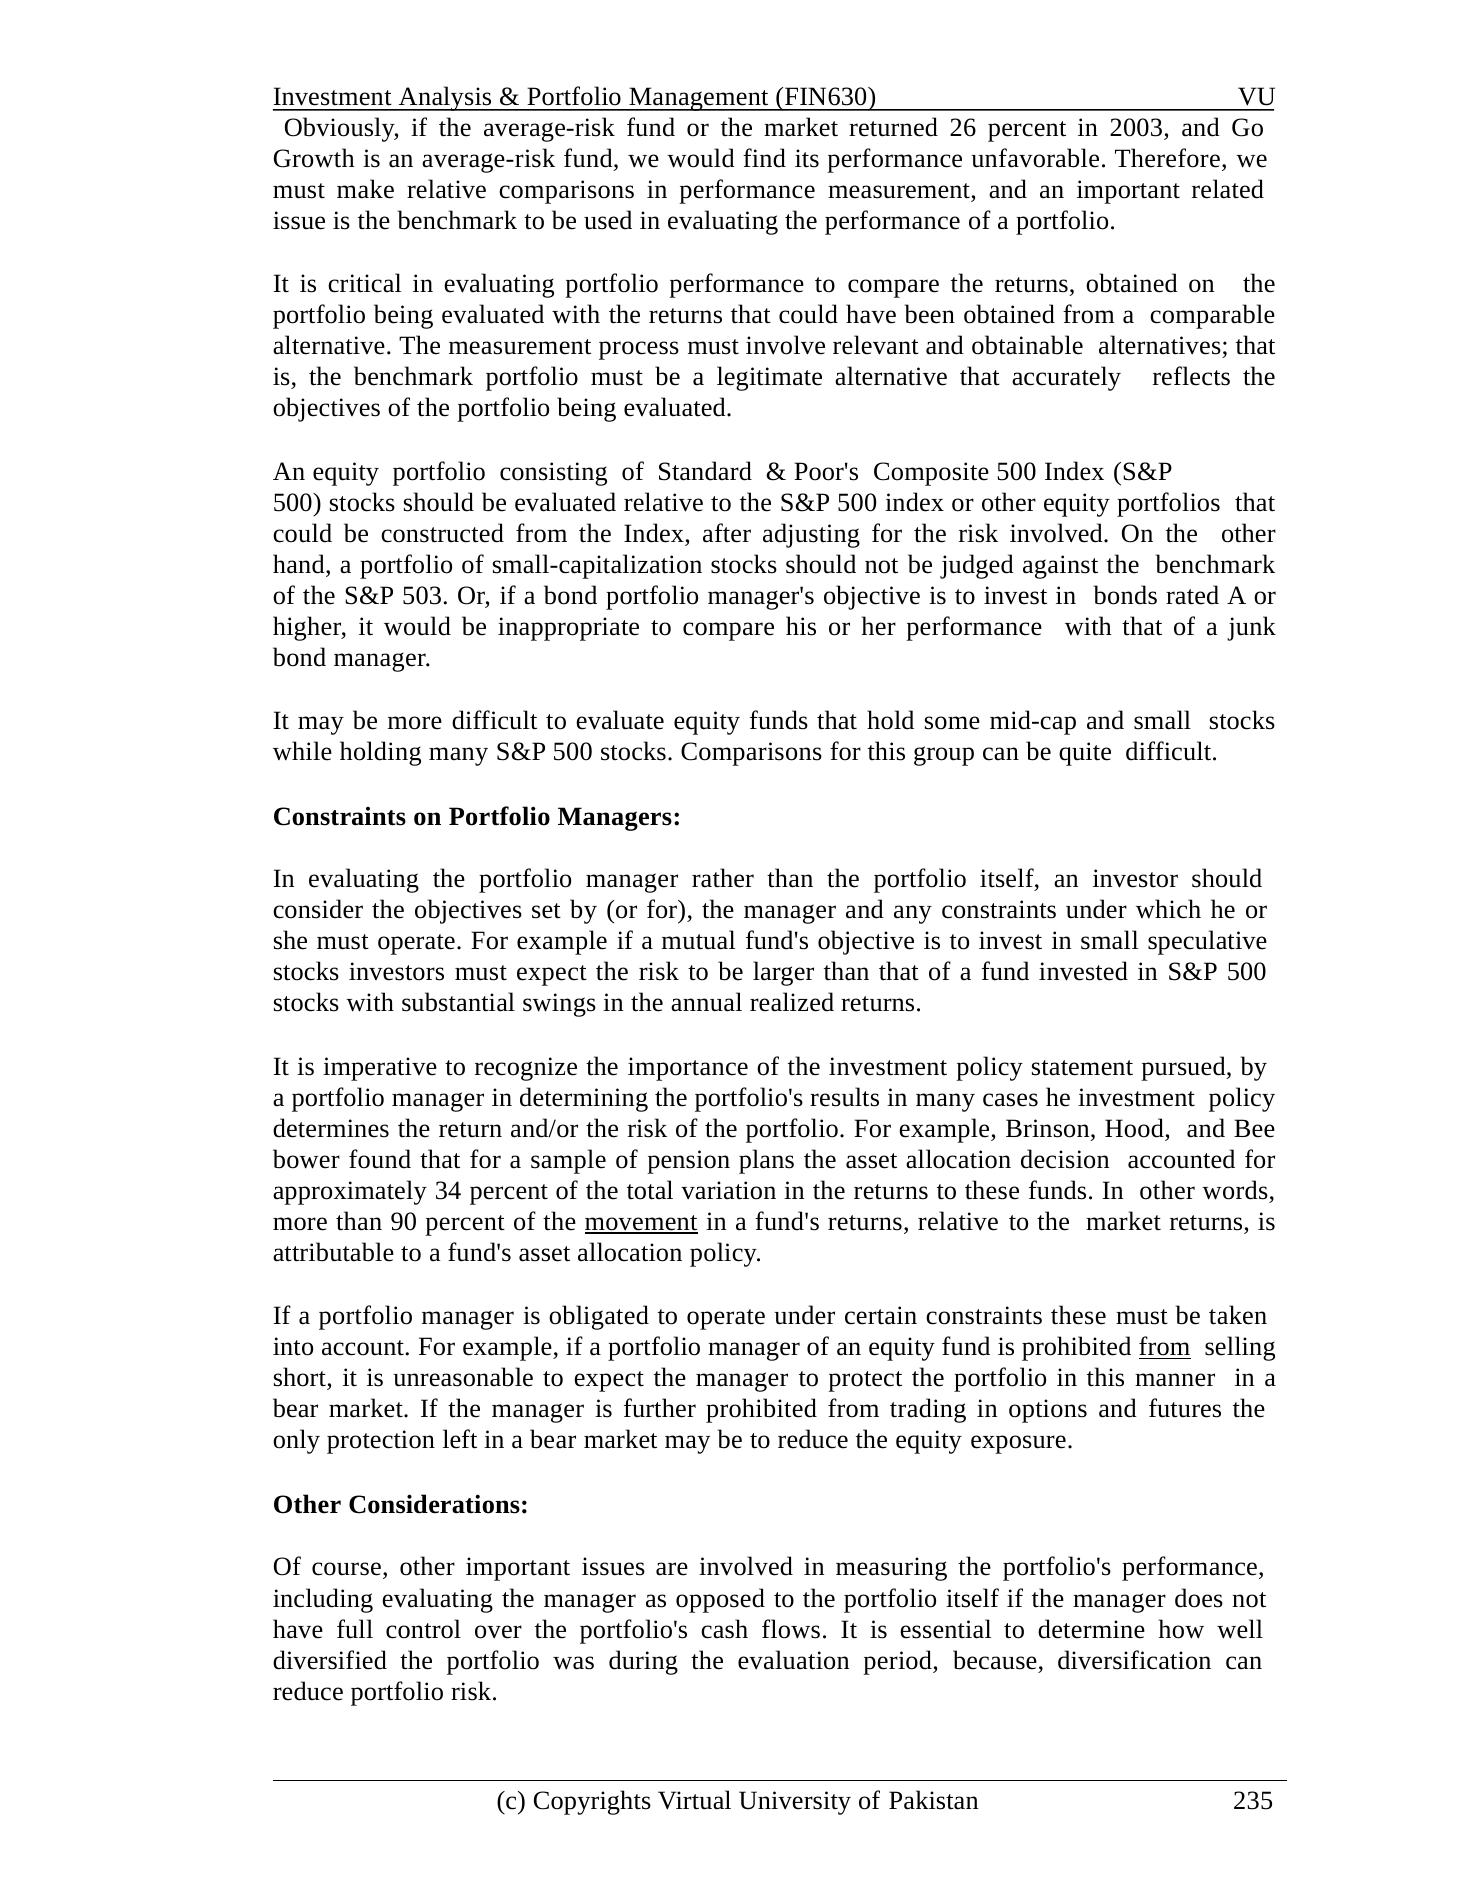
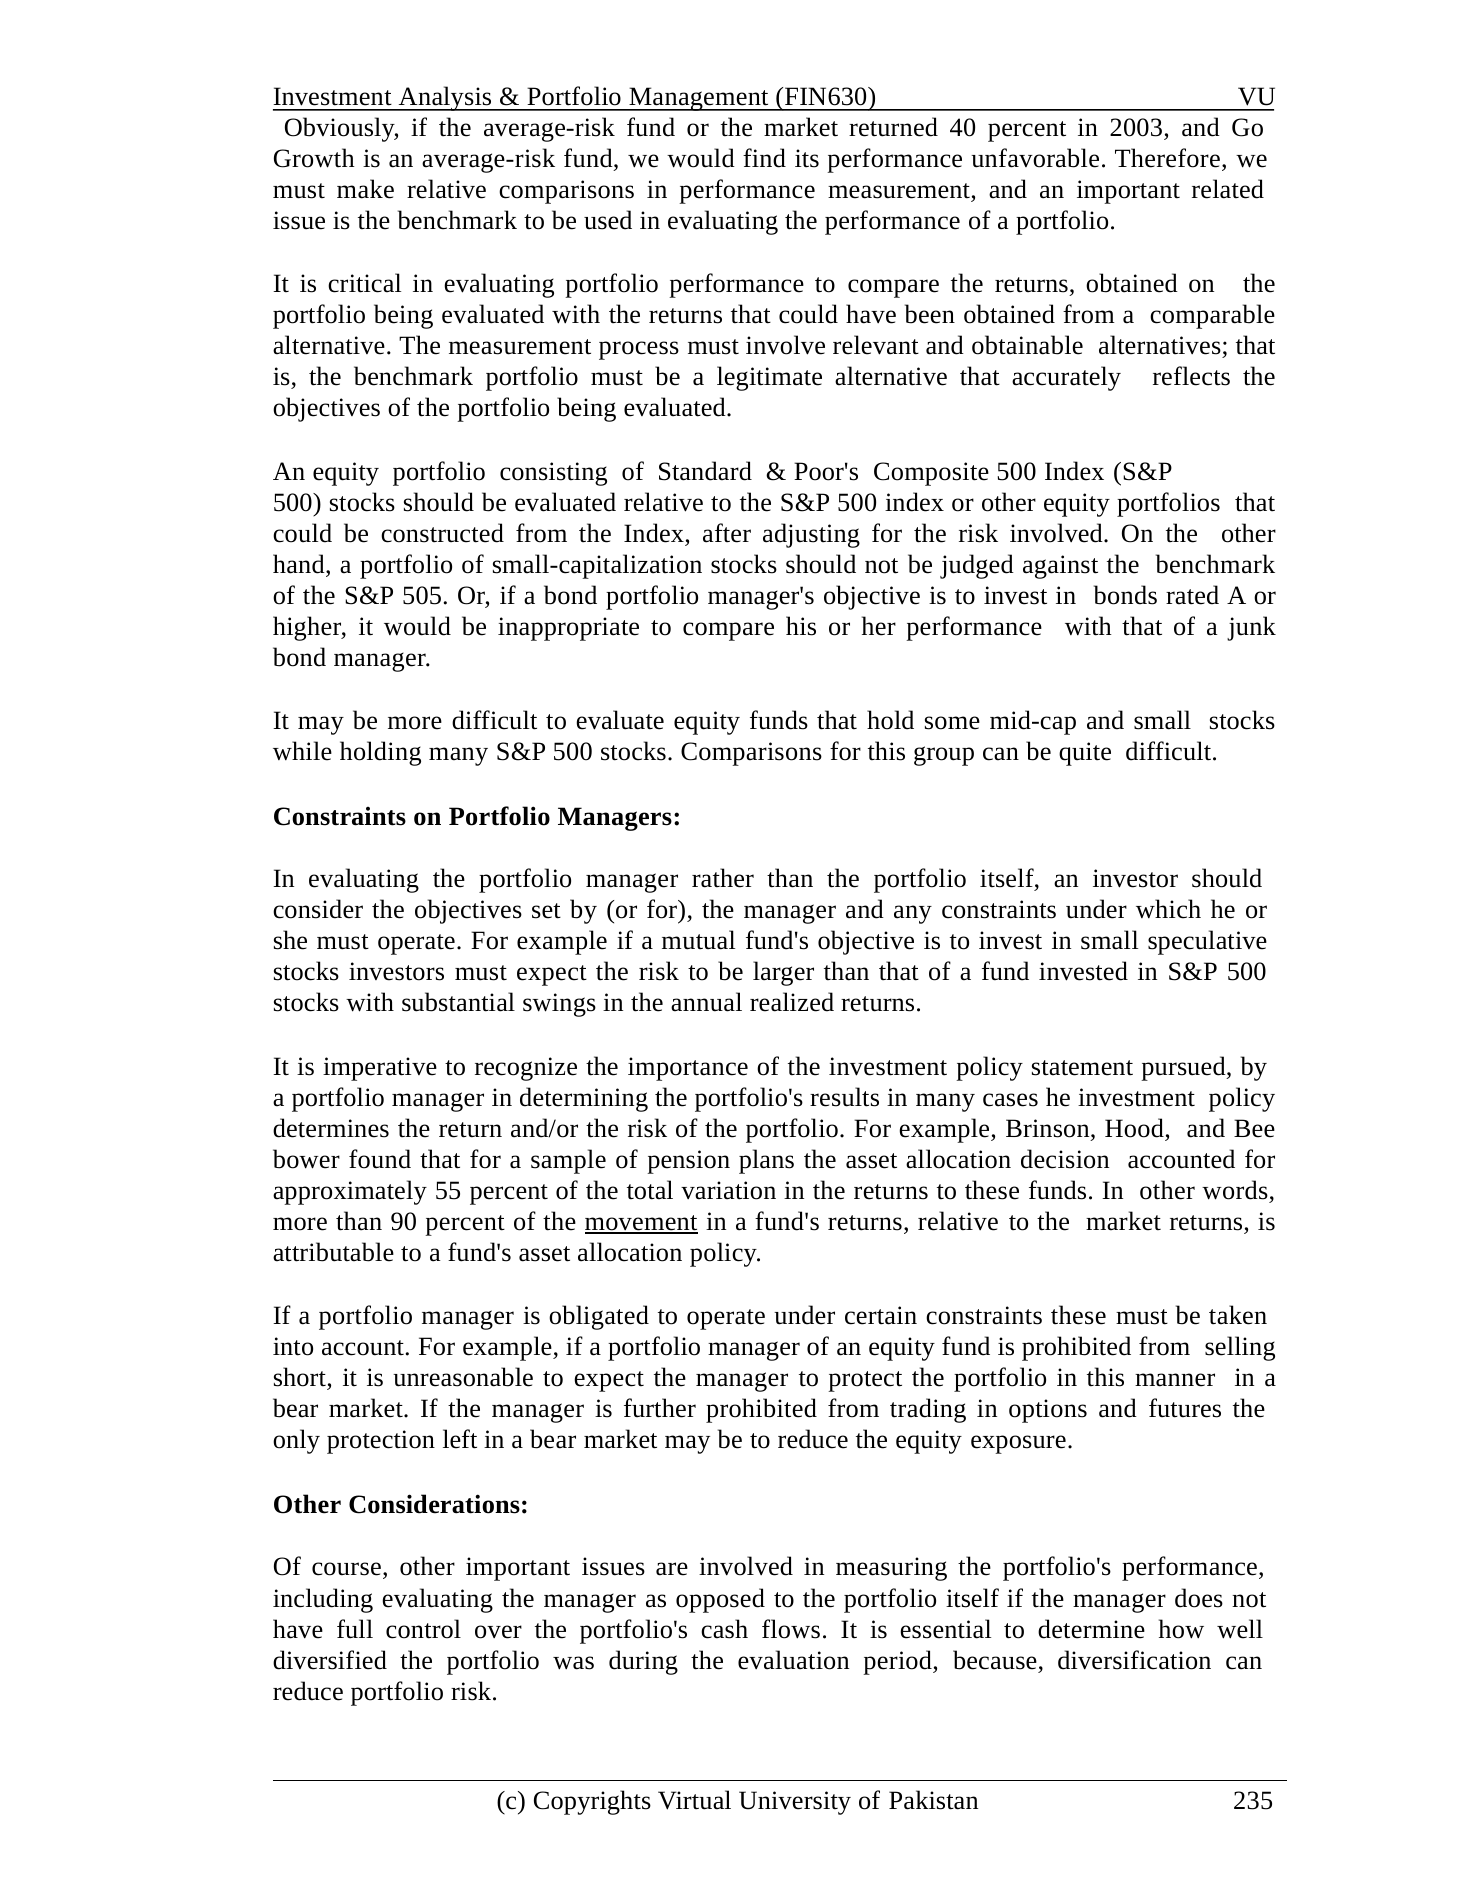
26: 26 -> 40
503: 503 -> 505
34: 34 -> 55
from at (1165, 1347) underline: present -> none
